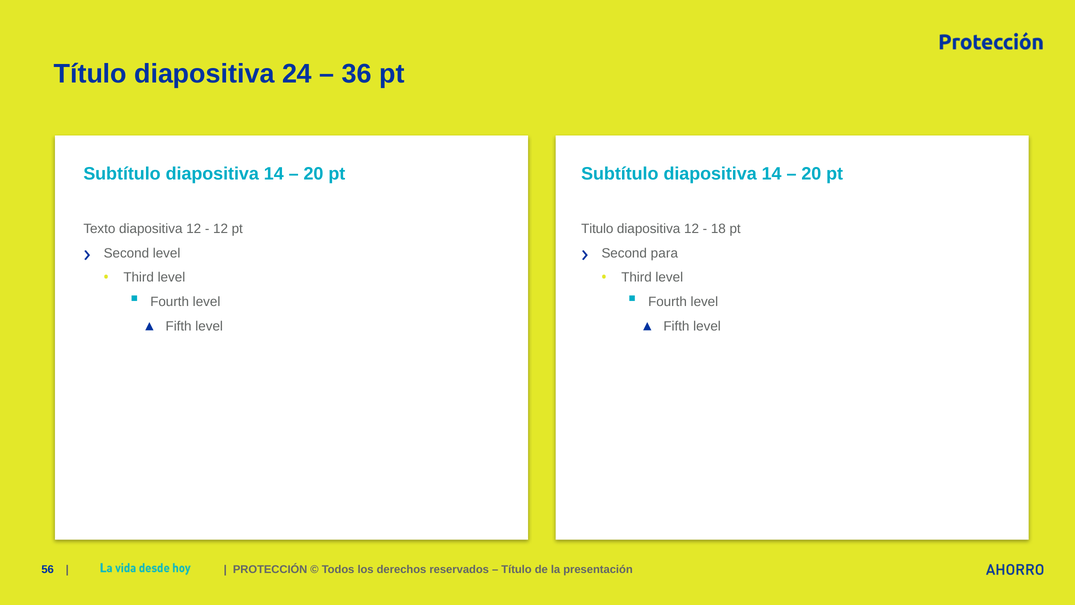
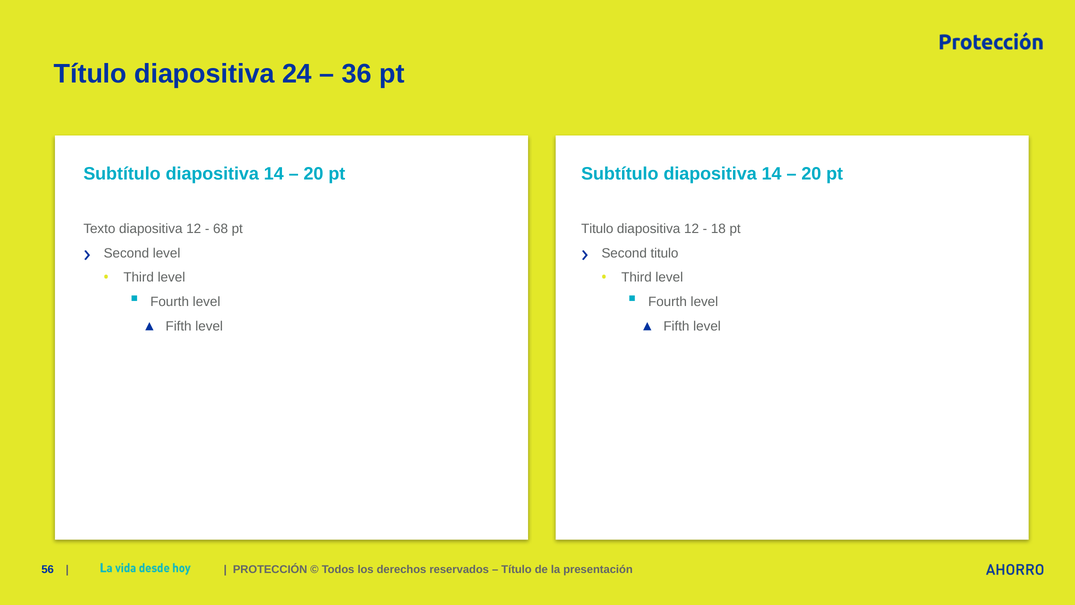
12 at (221, 229): 12 -> 68
Second para: para -> titulo
